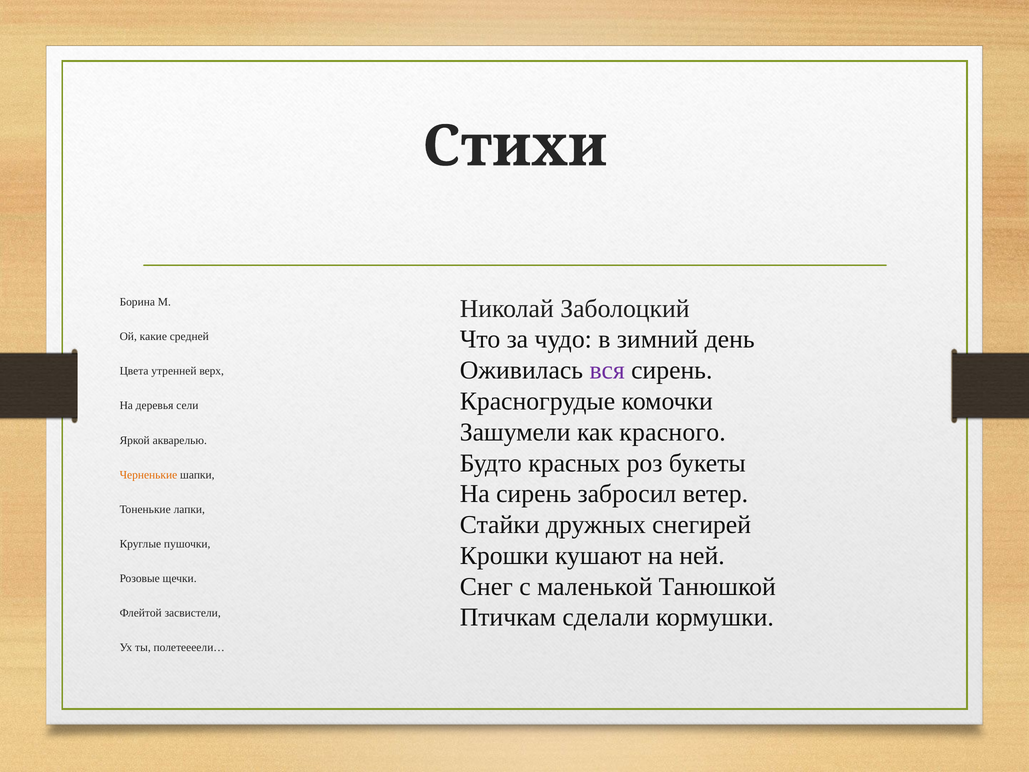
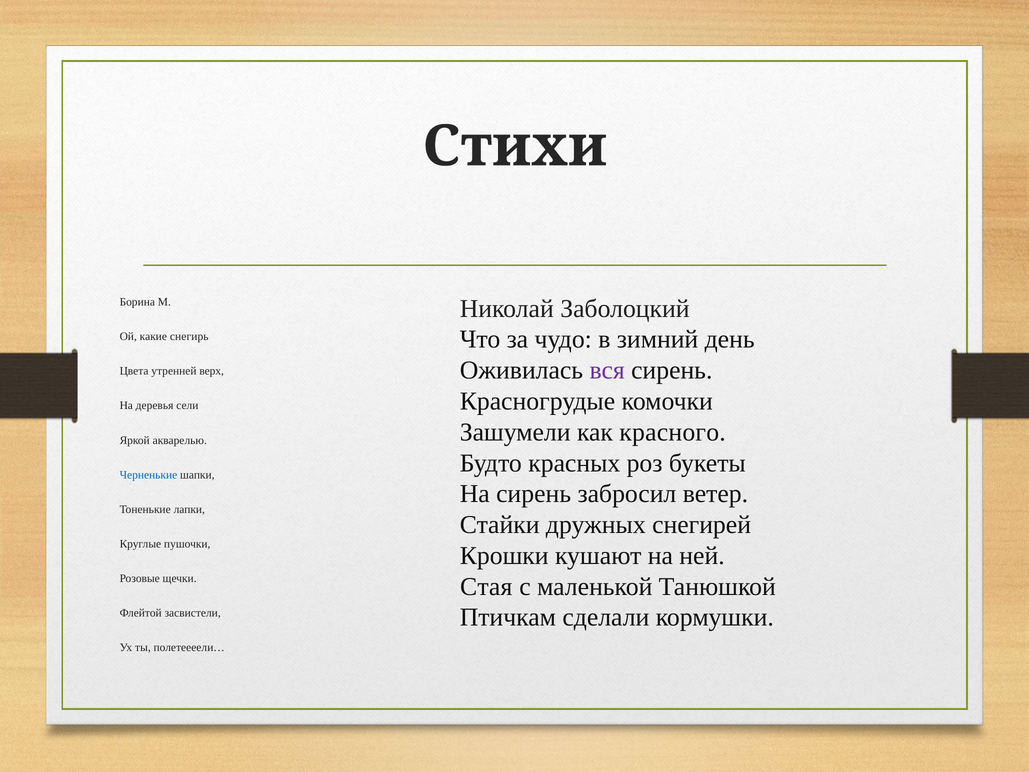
средней: средней -> снегирь
Черненькие colour: orange -> blue
Снег: Снег -> Стая
